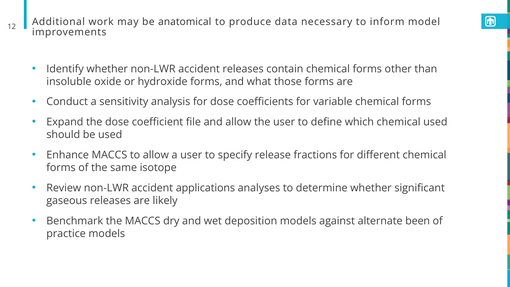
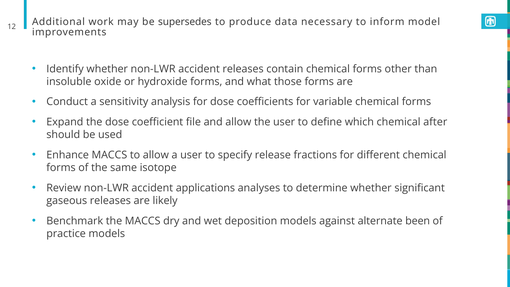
anatomical: anatomical -> supersedes
chemical used: used -> after
